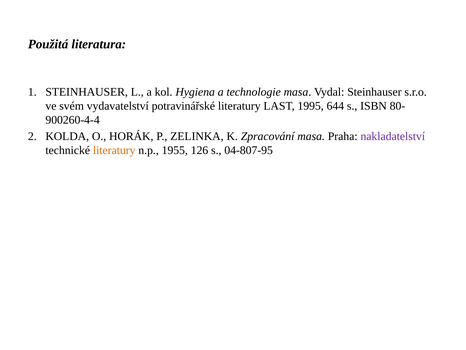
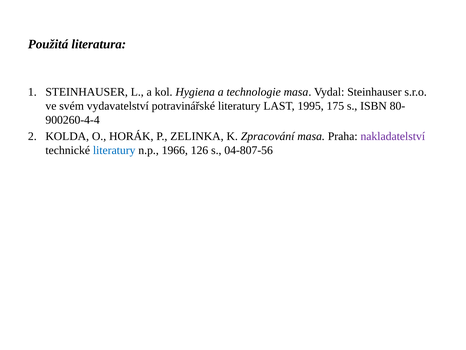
644: 644 -> 175
literatury at (114, 150) colour: orange -> blue
1955: 1955 -> 1966
04-807-95: 04-807-95 -> 04-807-56
